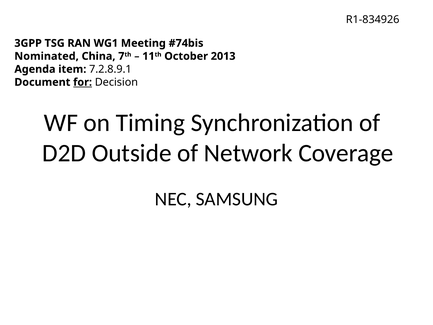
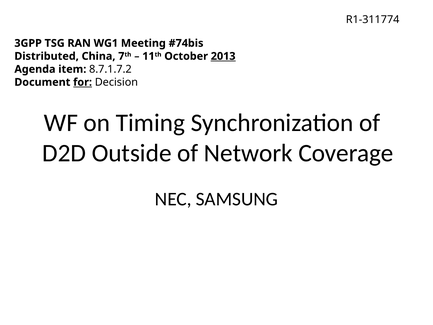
R1-834926: R1-834926 -> R1-311774
Nominated: Nominated -> Distributed
2013 underline: none -> present
7.2.8.9.1: 7.2.8.9.1 -> 8.7.1.7.2
